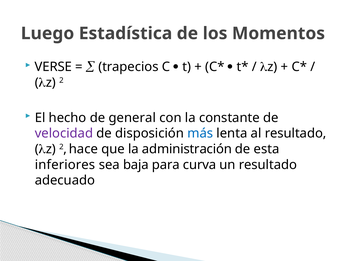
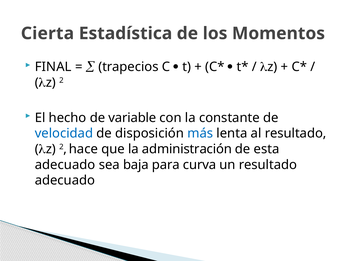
Luego: Luego -> Cierta
VERSE: VERSE -> FINAL
general: general -> variable
velocidad colour: purple -> blue
inferiores at (65, 165): inferiores -> adecuado
